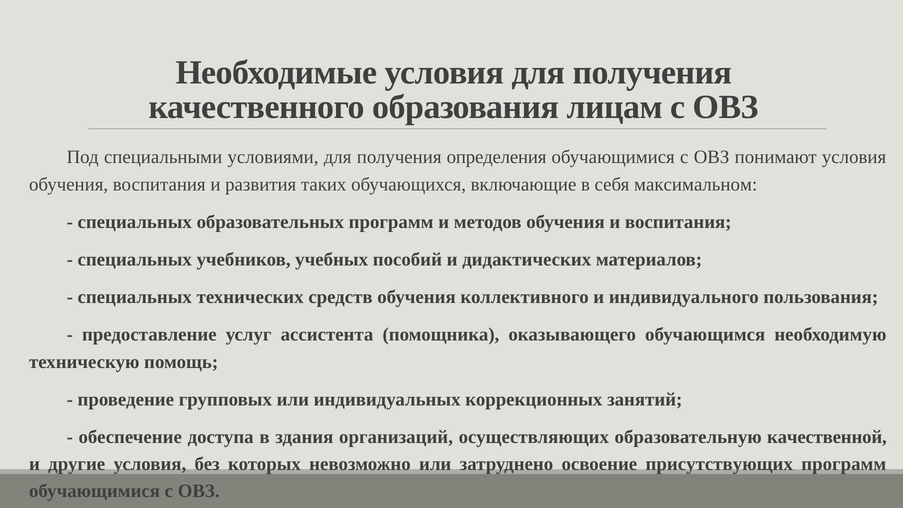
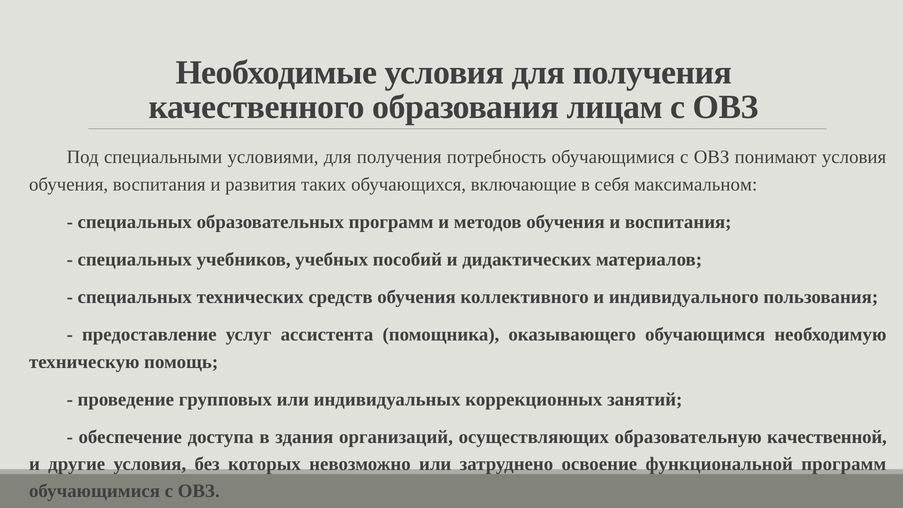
определения: определения -> потребность
присутствующих: присутствующих -> функциональной
